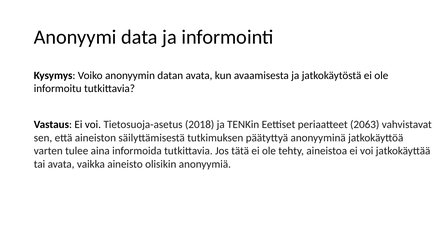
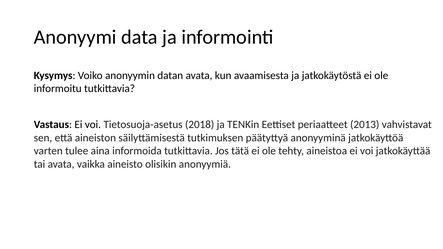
2063: 2063 -> 2013
